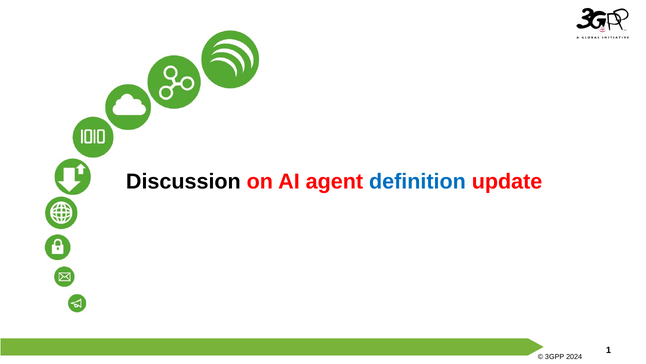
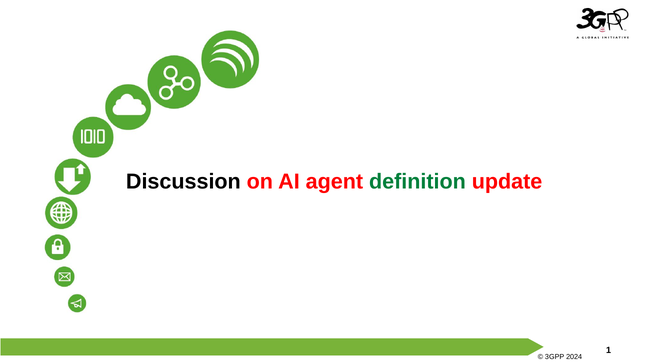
definition colour: blue -> green
